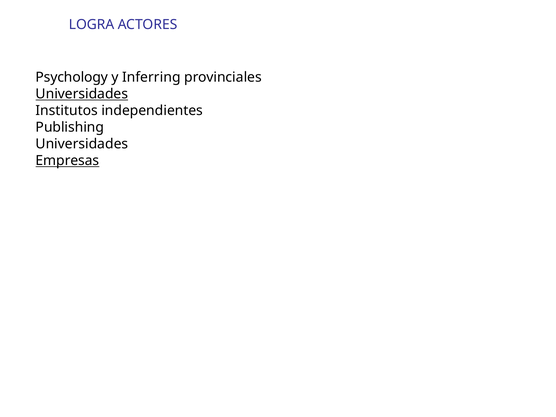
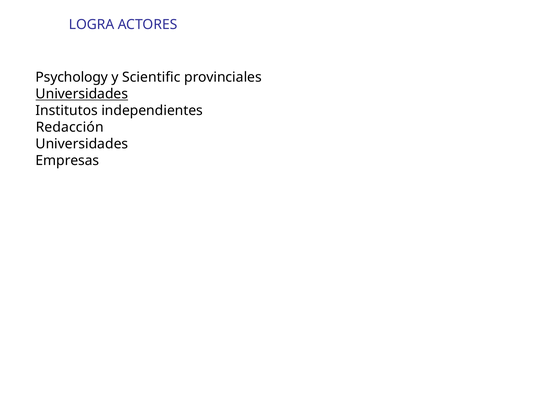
Inferring: Inferring -> Scientific
Publishing: Publishing -> Redacción
Empresas underline: present -> none
